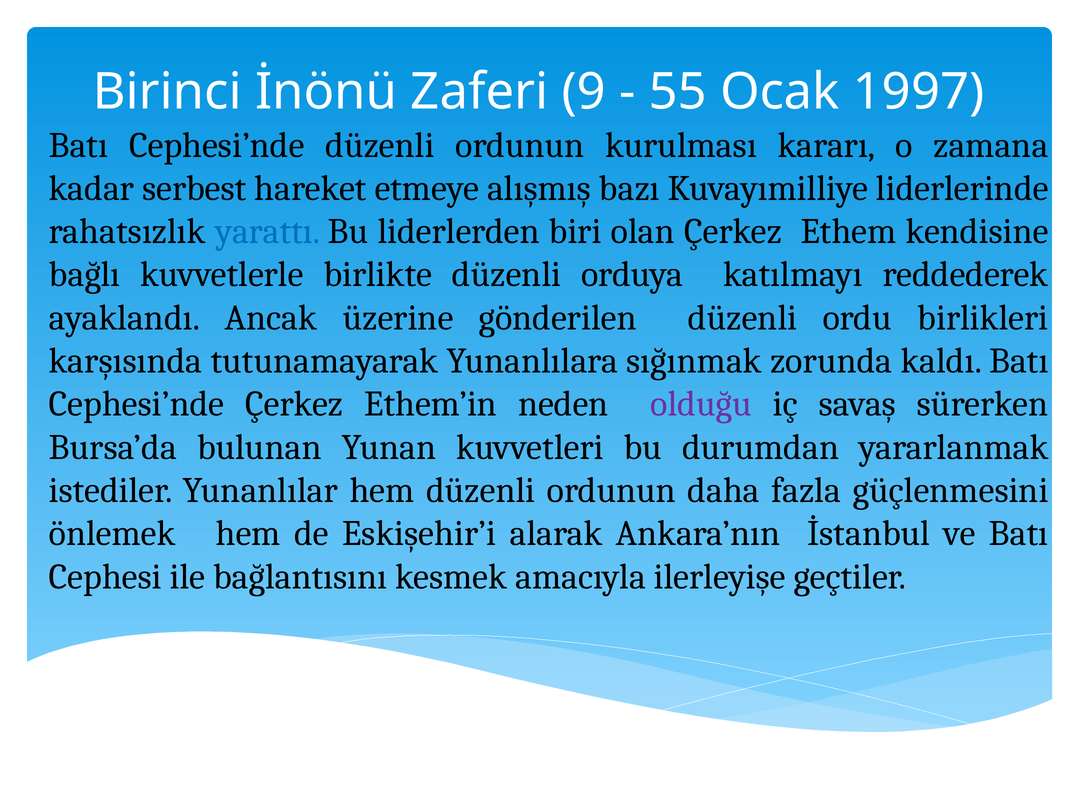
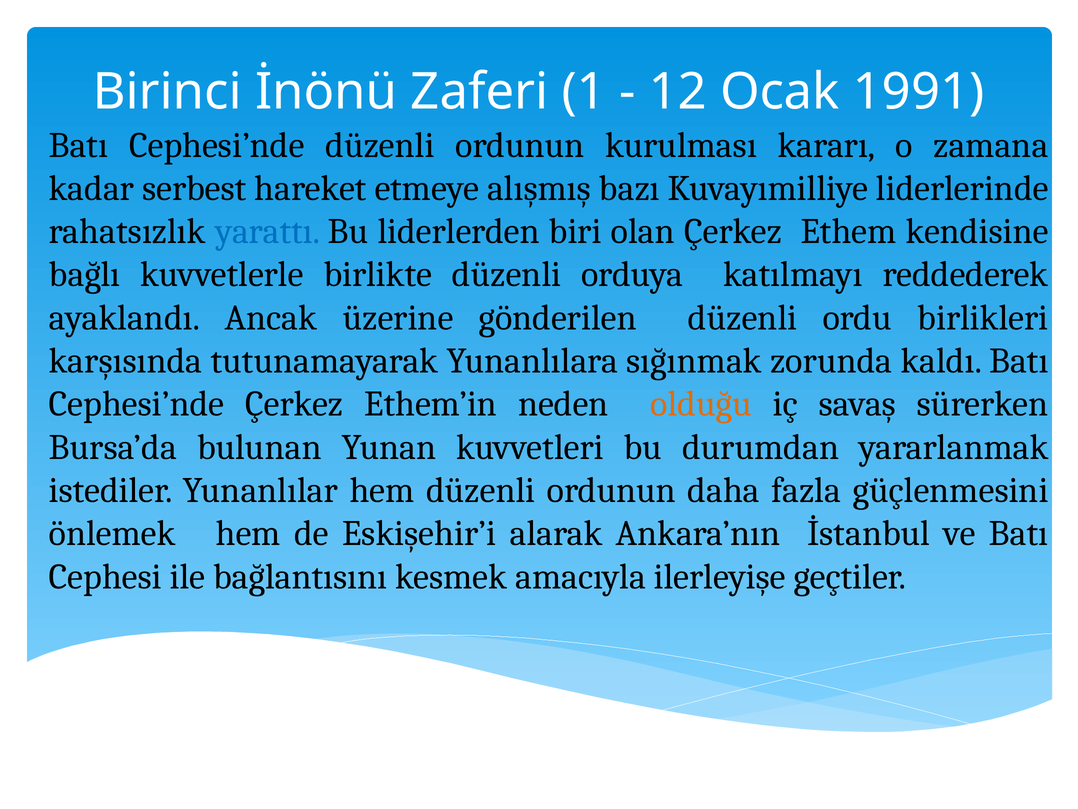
9: 9 -> 1
55: 55 -> 12
1997: 1997 -> 1991
olduğu colour: purple -> orange
